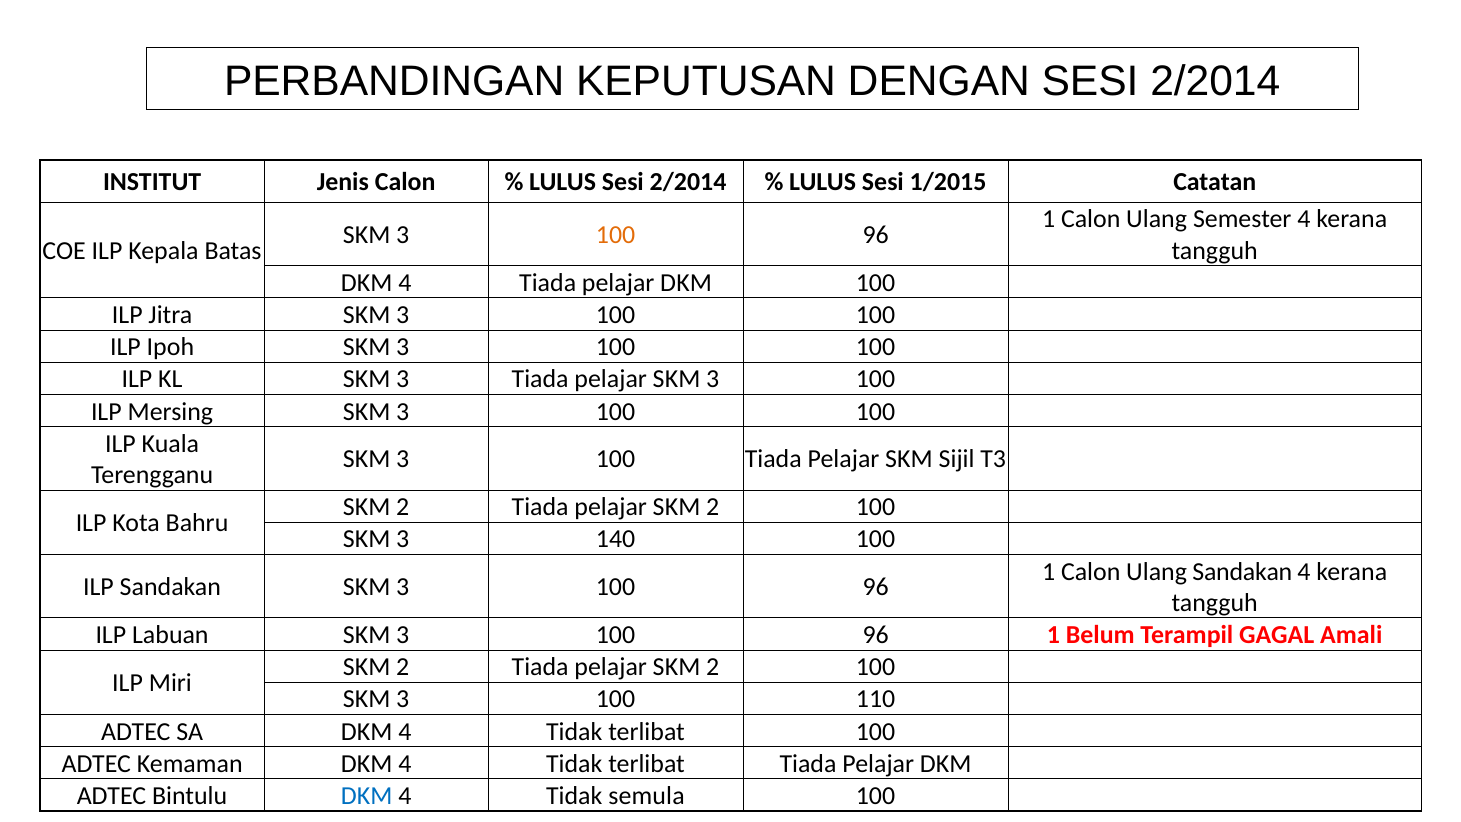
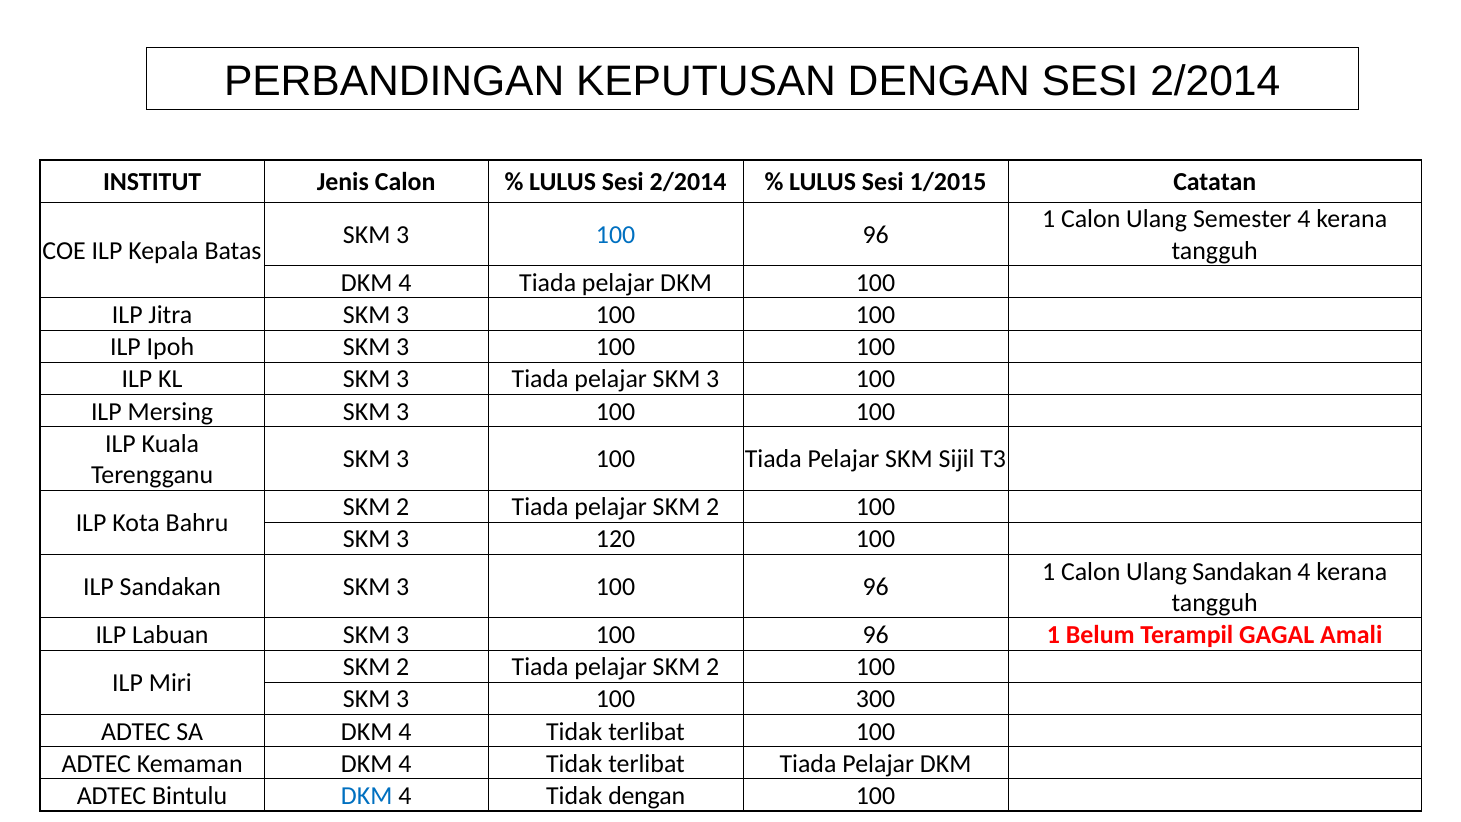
100 at (616, 235) colour: orange -> blue
140: 140 -> 120
110: 110 -> 300
Tidak semula: semula -> dengan
